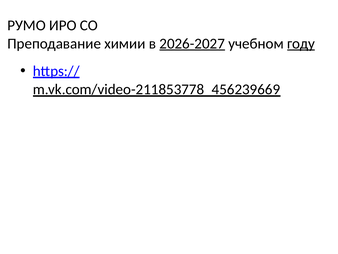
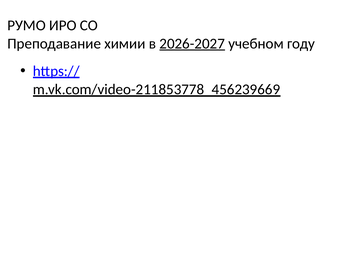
году underline: present -> none
